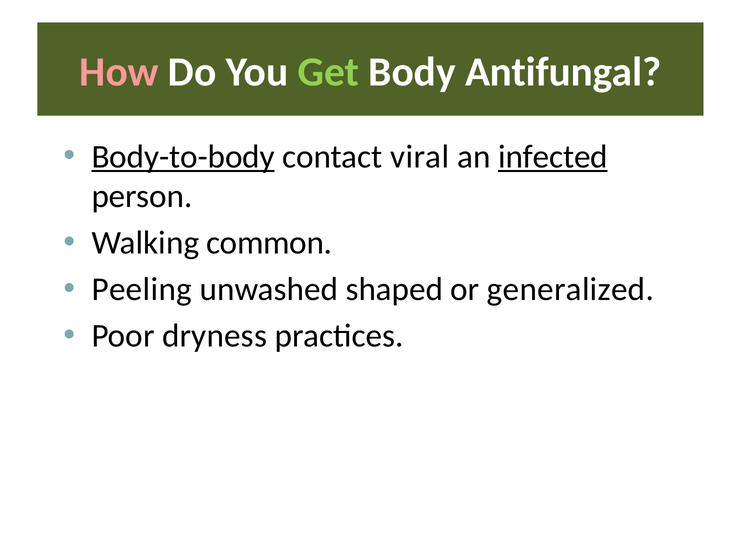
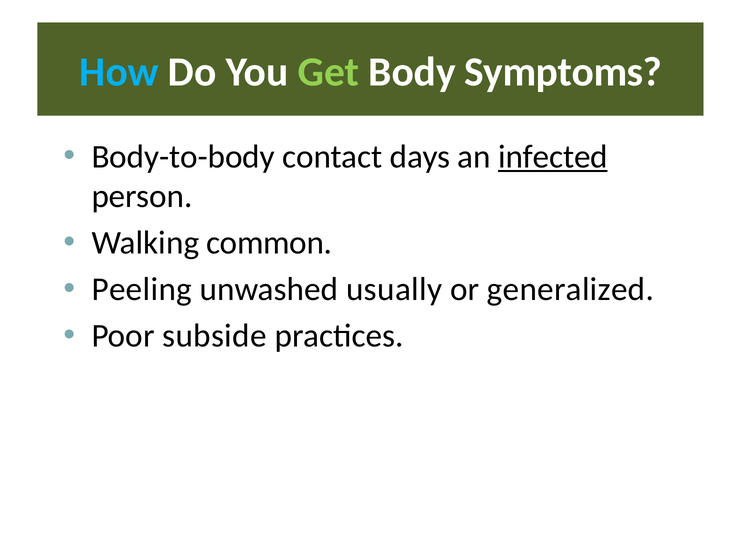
How colour: pink -> light blue
Antifungal: Antifungal -> Symptoms
Body-to-body underline: present -> none
viral: viral -> days
shaped: shaped -> usually
dryness: dryness -> subside
